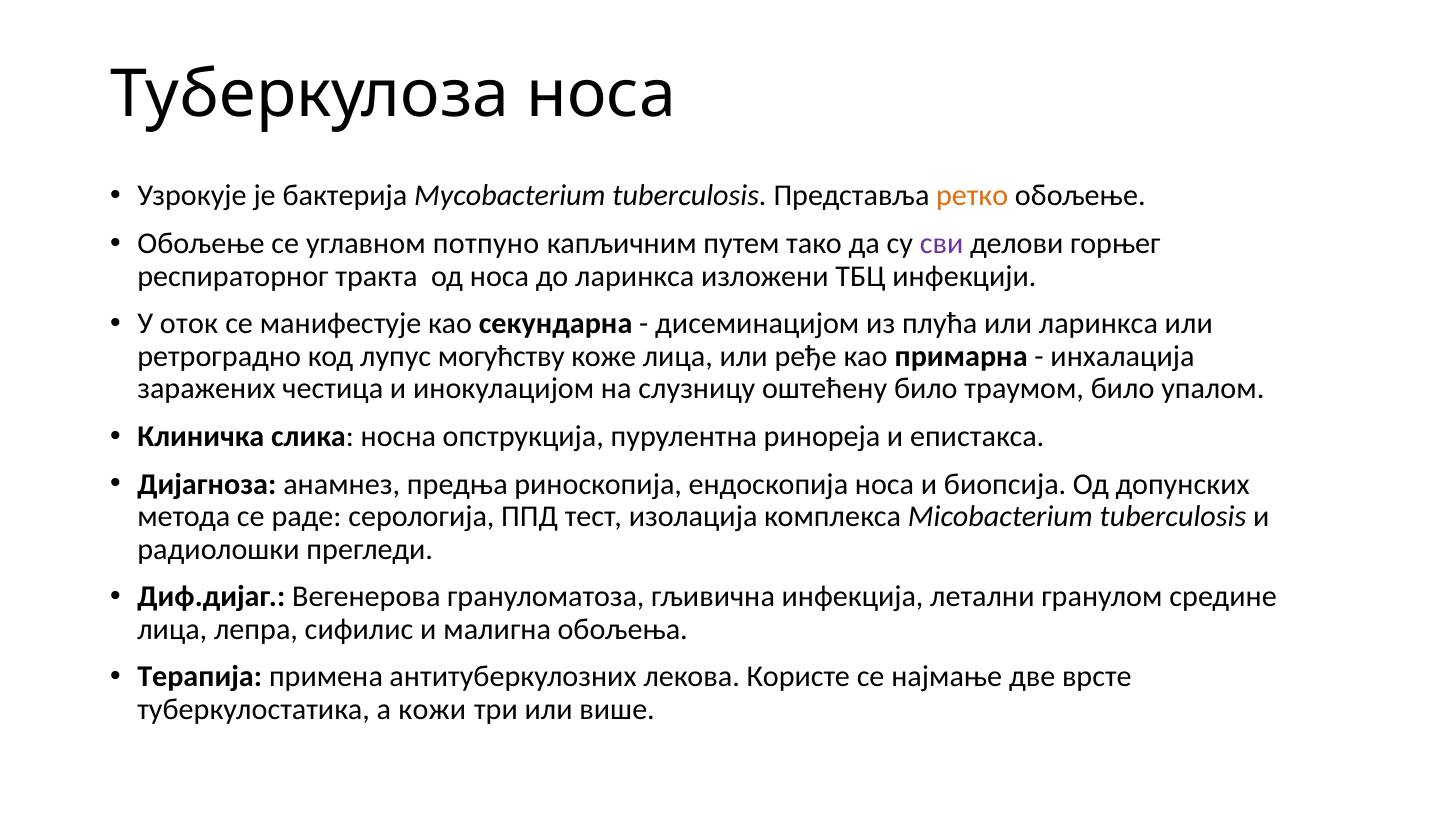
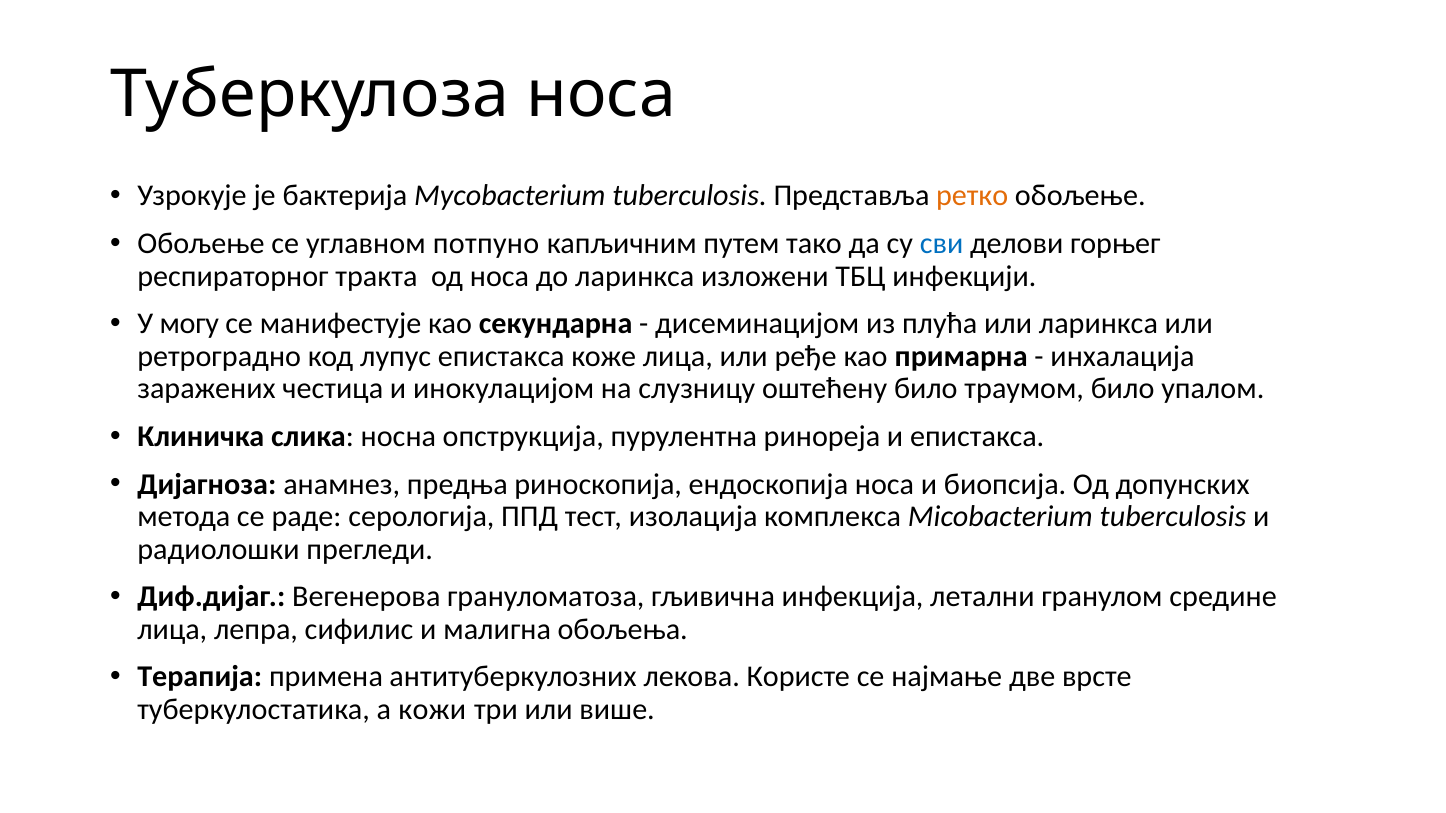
сви colour: purple -> blue
оток: оток -> могу
лупус могућству: могућству -> епистакса
